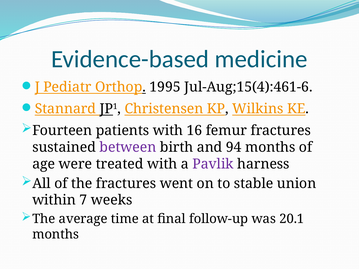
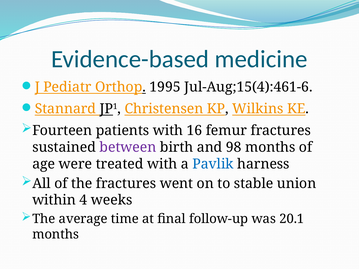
94: 94 -> 98
Pavlik colour: purple -> blue
7: 7 -> 4
